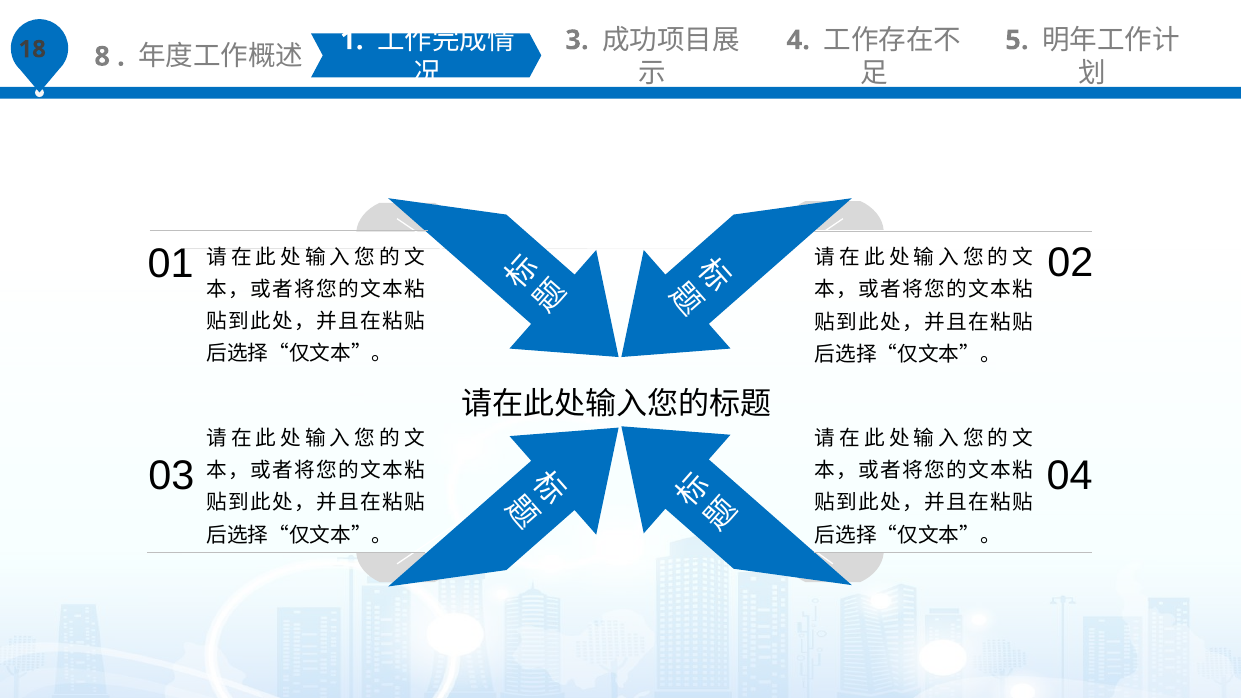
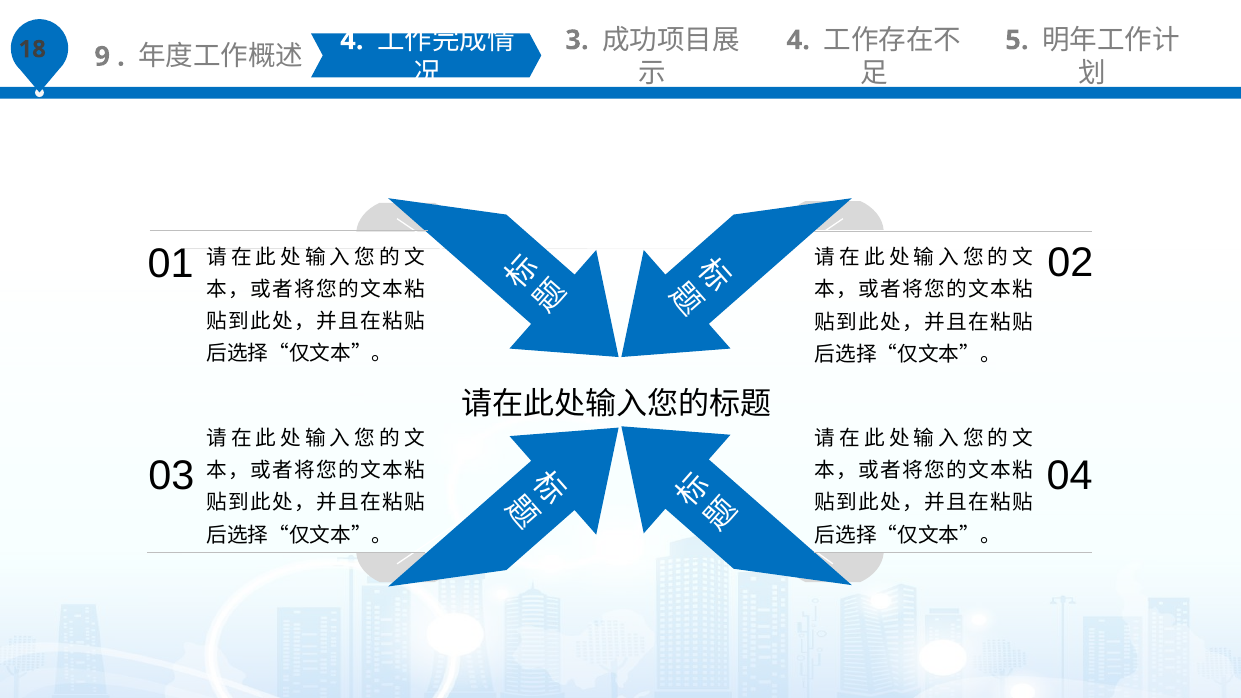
8: 8 -> 9
1 at (352, 40): 1 -> 4
